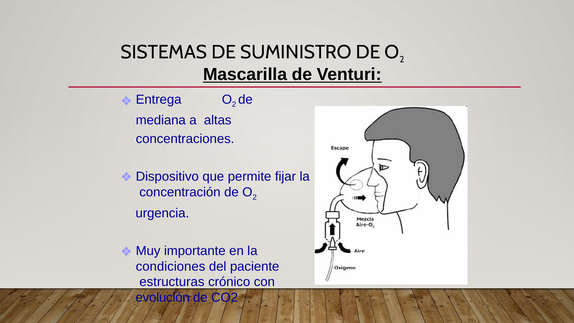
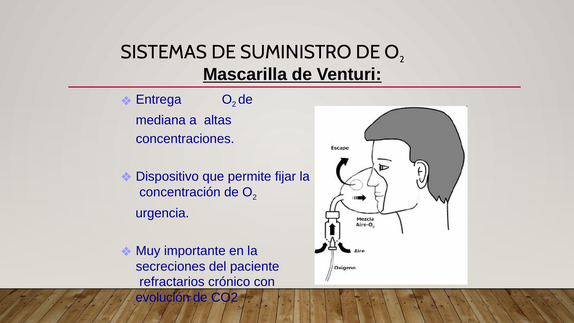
condiciones: condiciones -> secreciones
estructuras: estructuras -> refractarios
